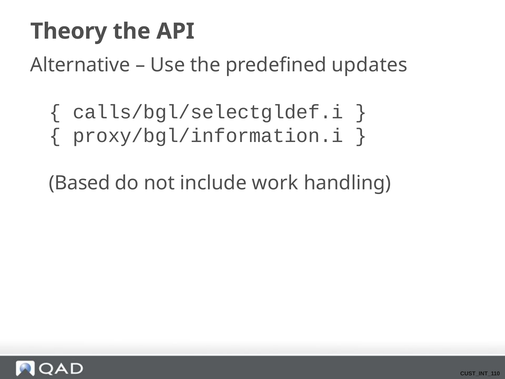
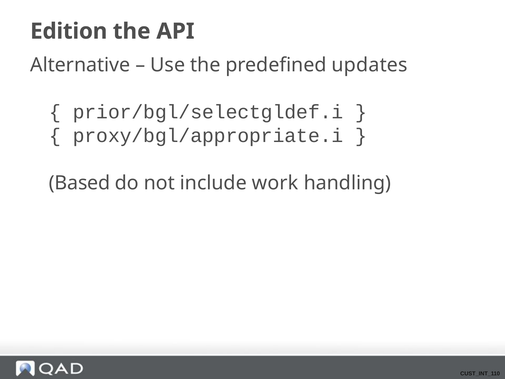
Theory: Theory -> Edition
calls/bgl/selectgldef.i: calls/bgl/selectgldef.i -> prior/bgl/selectgldef.i
proxy/bgl/information.i: proxy/bgl/information.i -> proxy/bgl/appropriate.i
